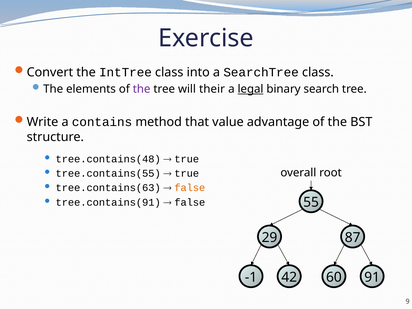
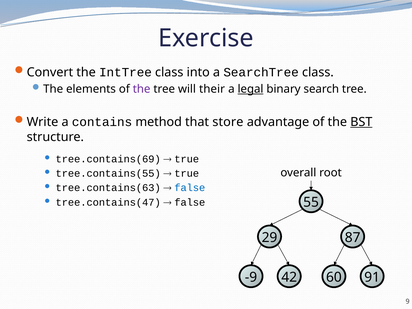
value: value -> store
BST underline: none -> present
tree.contains(48: tree.contains(48 -> tree.contains(69
false at (190, 188) colour: orange -> blue
tree.contains(91: tree.contains(91 -> tree.contains(47
-1: -1 -> -9
